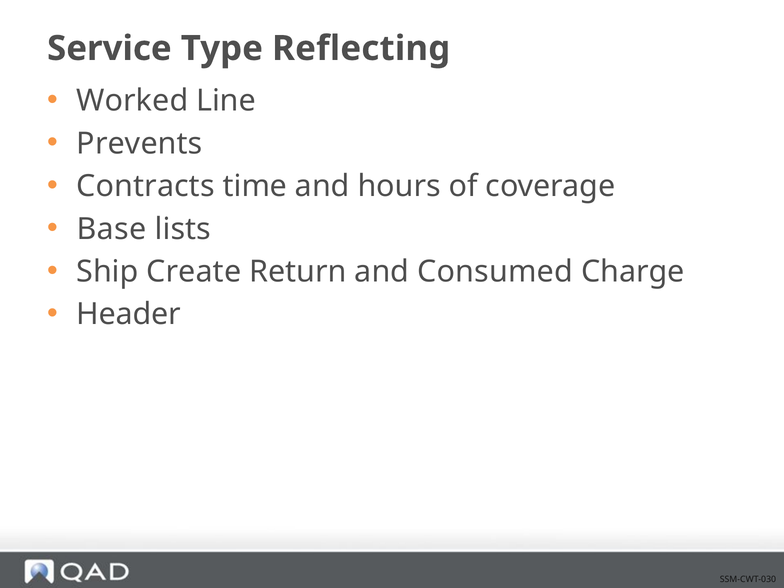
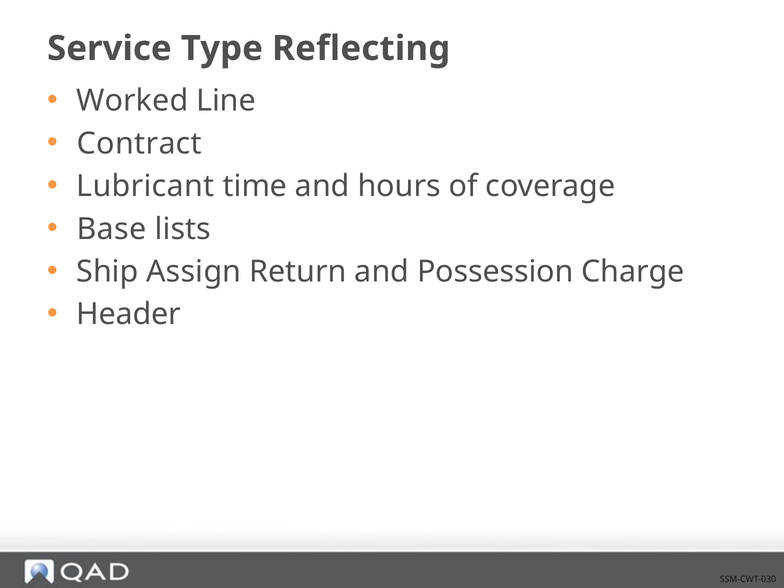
Prevents: Prevents -> Contract
Contracts: Contracts -> Lubricant
Create: Create -> Assign
Consumed: Consumed -> Possession
